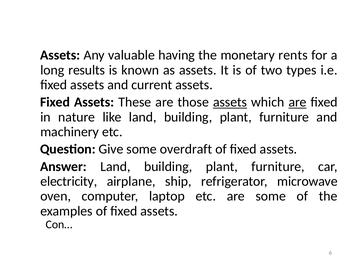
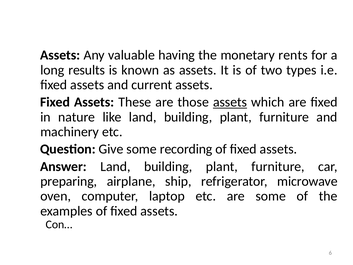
are at (298, 102) underline: present -> none
overdraft: overdraft -> recording
electricity: electricity -> preparing
